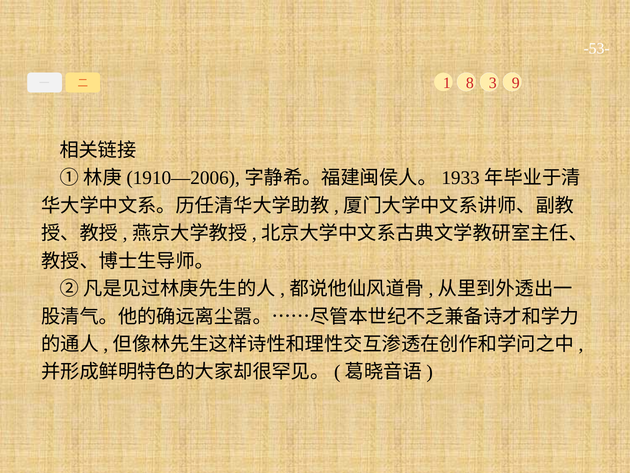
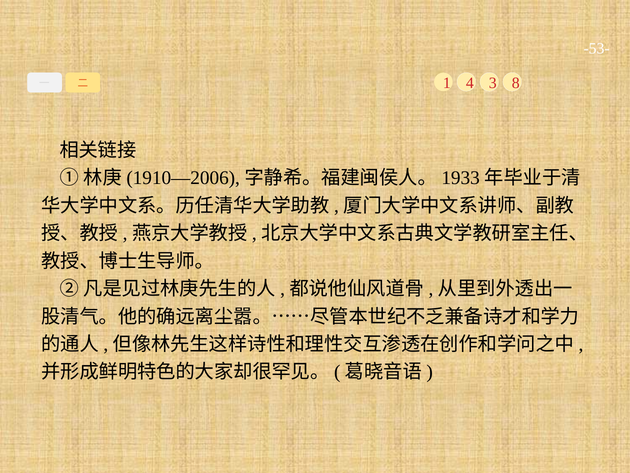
8: 8 -> 4
9: 9 -> 8
